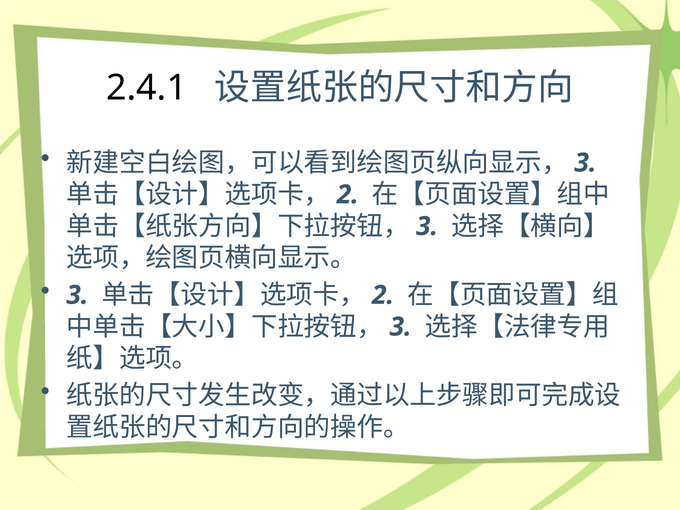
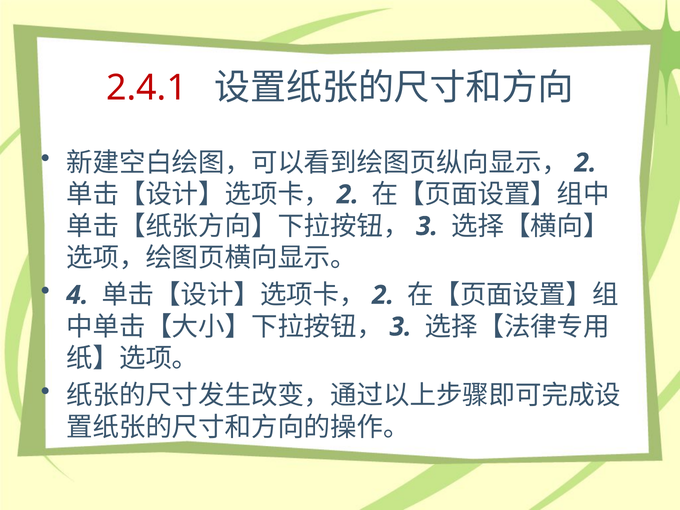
2.4.1 colour: black -> red
3 at (585, 163): 3 -> 2
3 at (77, 295): 3 -> 4
